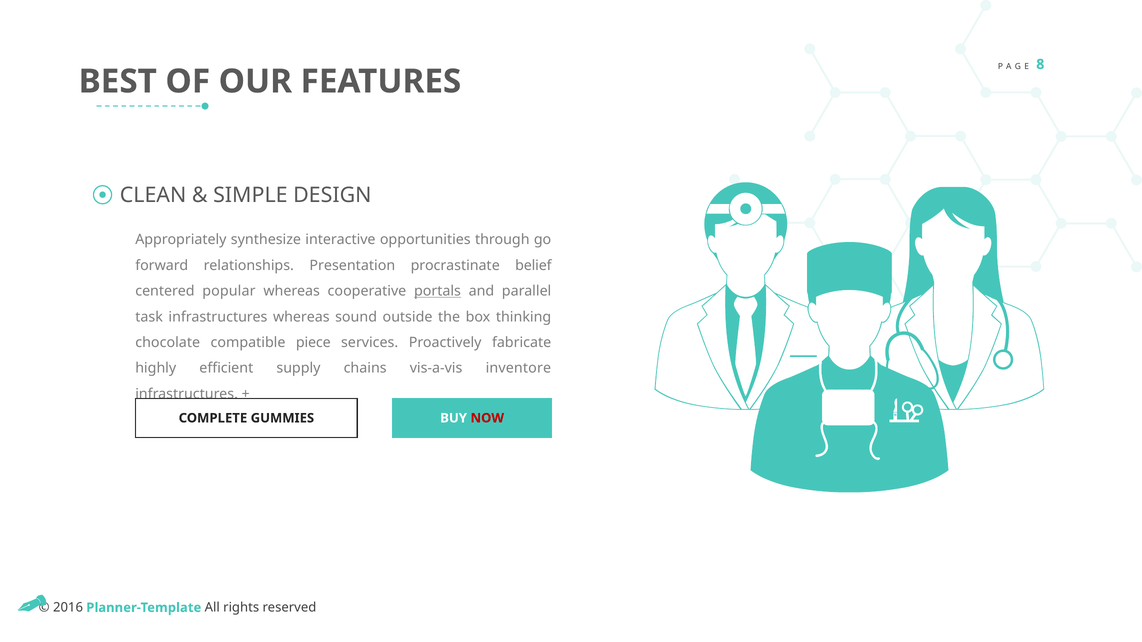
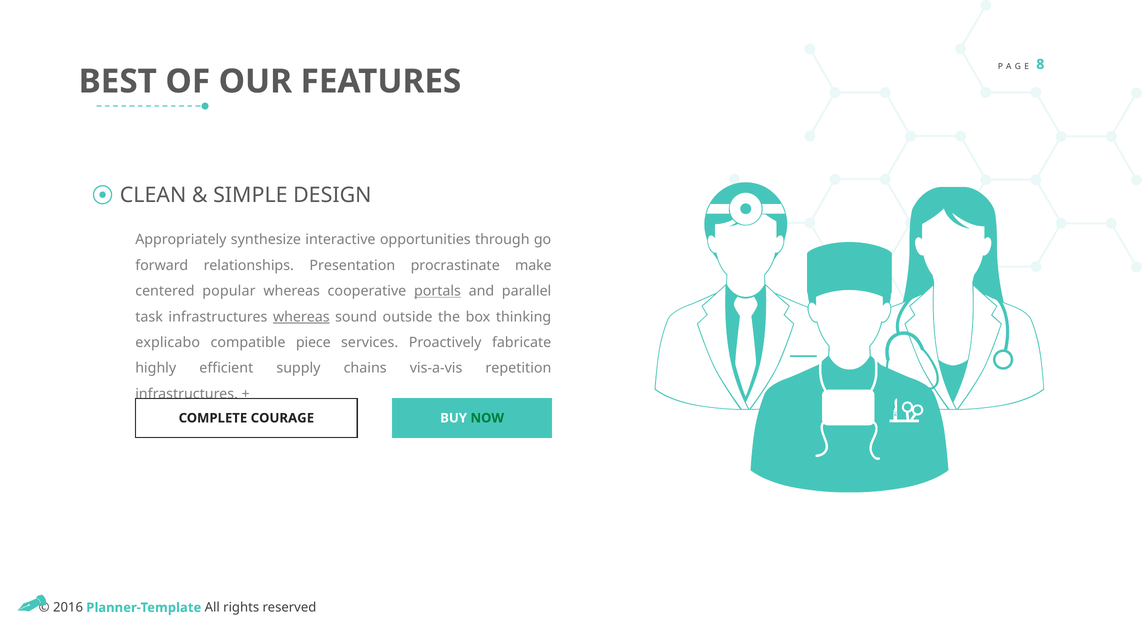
belief: belief -> make
whereas at (301, 317) underline: none -> present
chocolate: chocolate -> explicabo
inventore: inventore -> repetition
GUMMIES: GUMMIES -> COURAGE
NOW colour: red -> green
